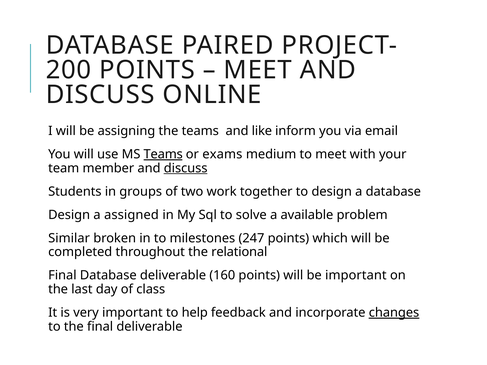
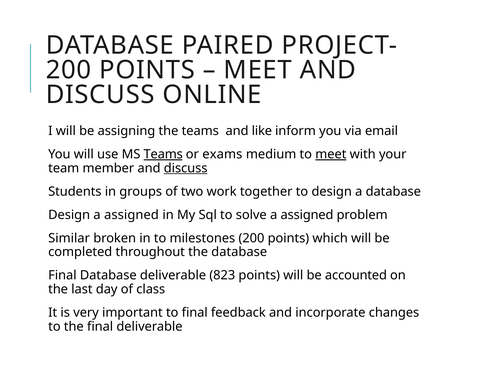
meet at (331, 154) underline: none -> present
solve a available: available -> assigned
milestones 247: 247 -> 200
the relational: relational -> database
160: 160 -> 823
be important: important -> accounted
to help: help -> final
changes underline: present -> none
